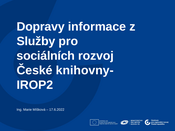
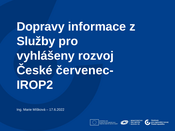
sociálních: sociálních -> vyhlášeny
knihovny-: knihovny- -> červenec-
